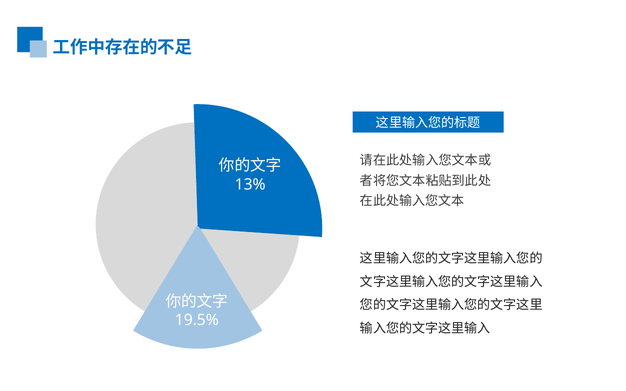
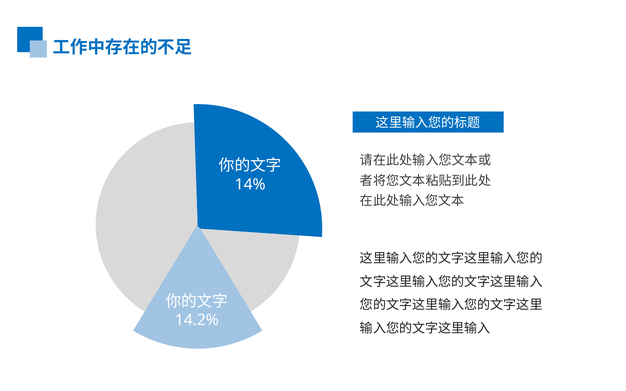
13%: 13% -> 14%
19.5%: 19.5% -> 14.2%
